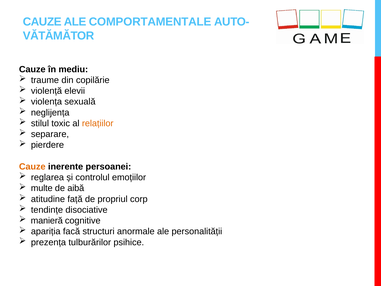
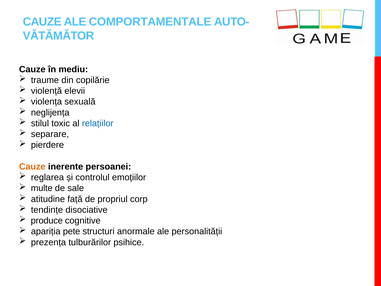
relațiilor colour: orange -> blue
aibă: aibă -> sale
manieră: manieră -> produce
facă: facă -> pete
